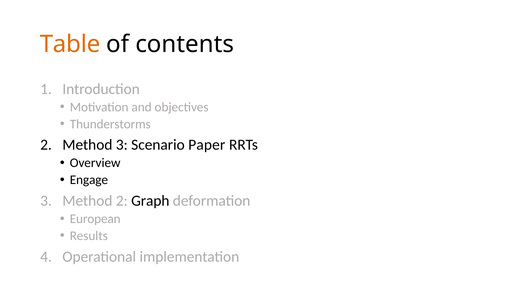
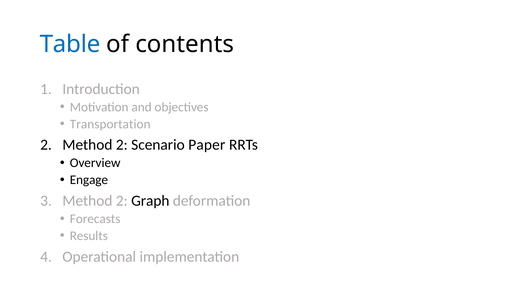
Table colour: orange -> blue
Thunderstorms: Thunderstorms -> Transportation
2 Method 3: 3 -> 2
European: European -> Forecasts
